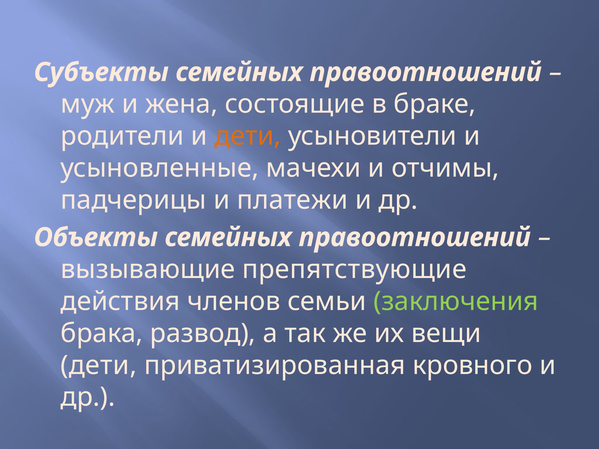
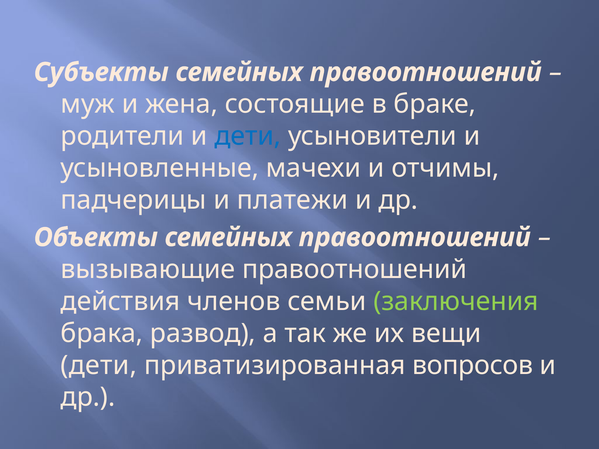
дети at (248, 136) colour: orange -> blue
вызывающие препятствующие: препятствующие -> правоотношений
кровного: кровного -> вопросов
